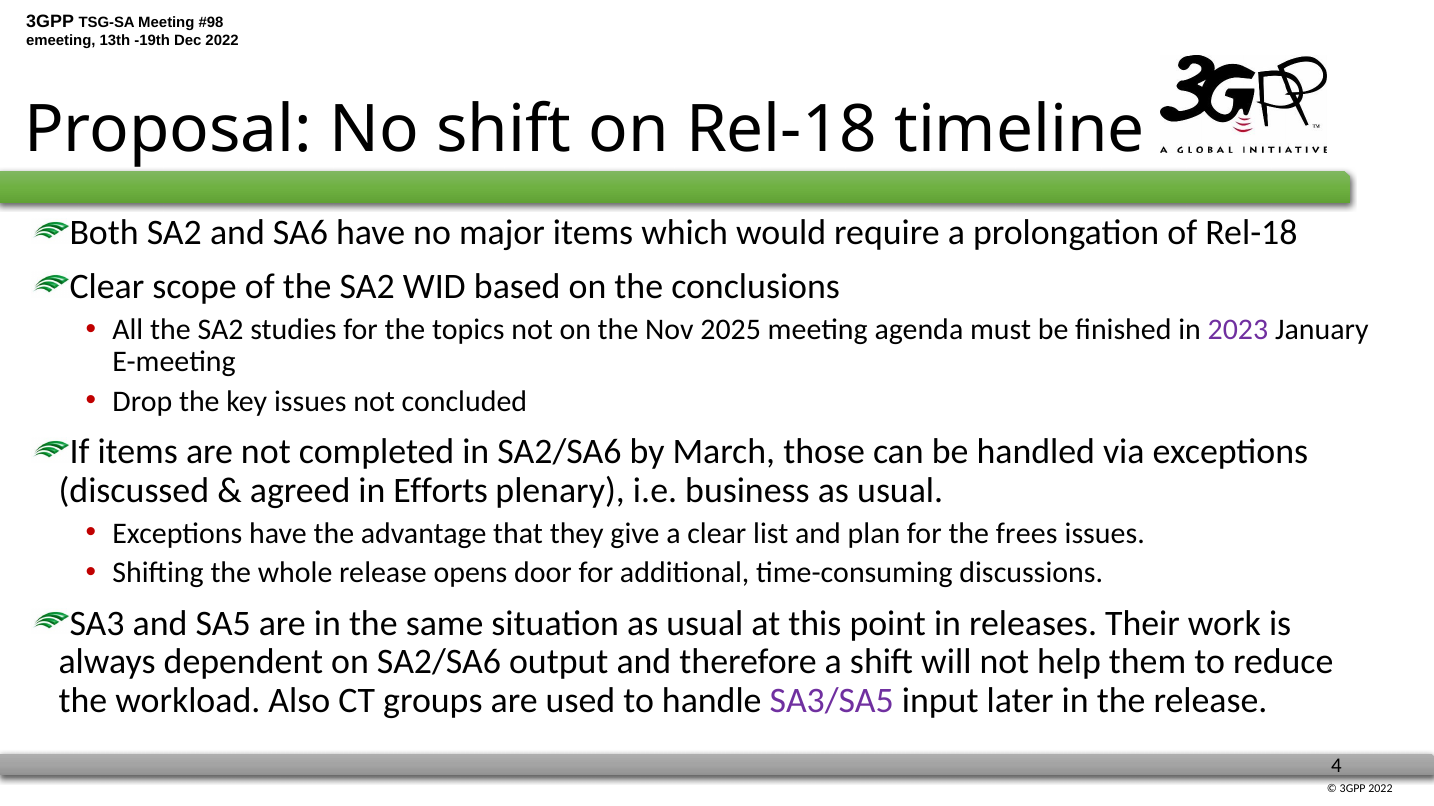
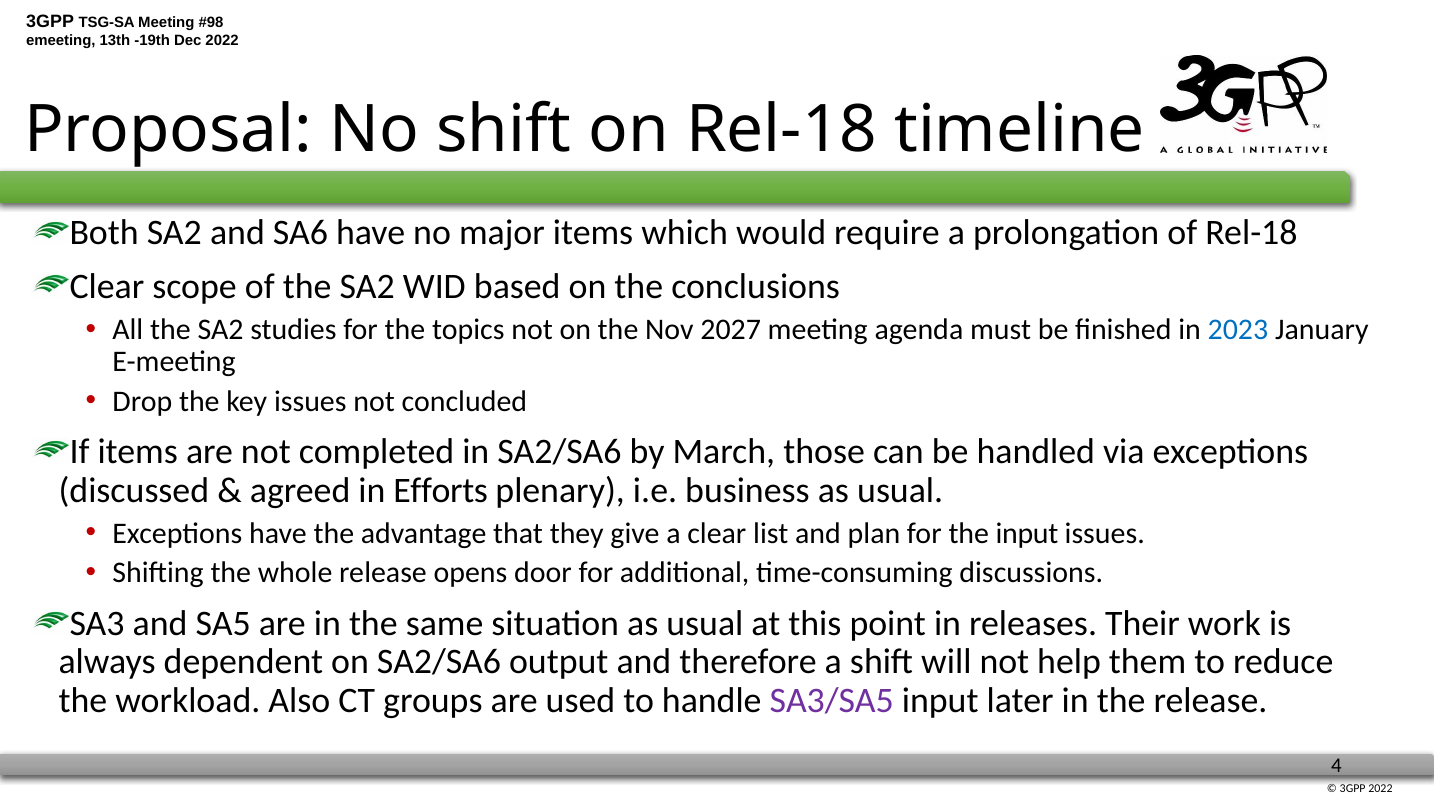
2025: 2025 -> 2027
2023 colour: purple -> blue
the frees: frees -> input
